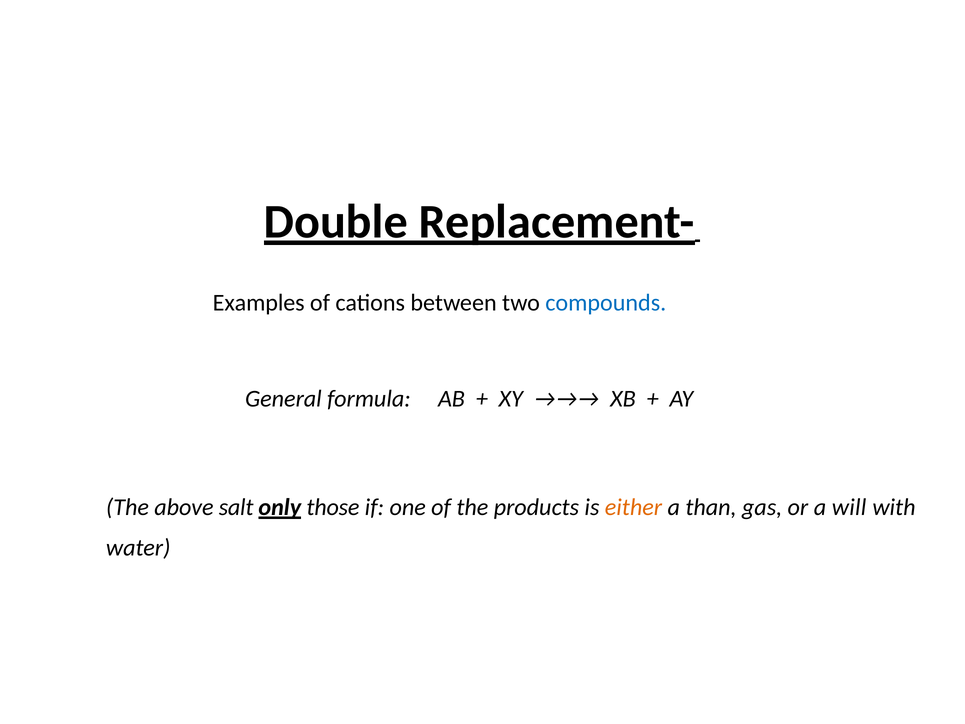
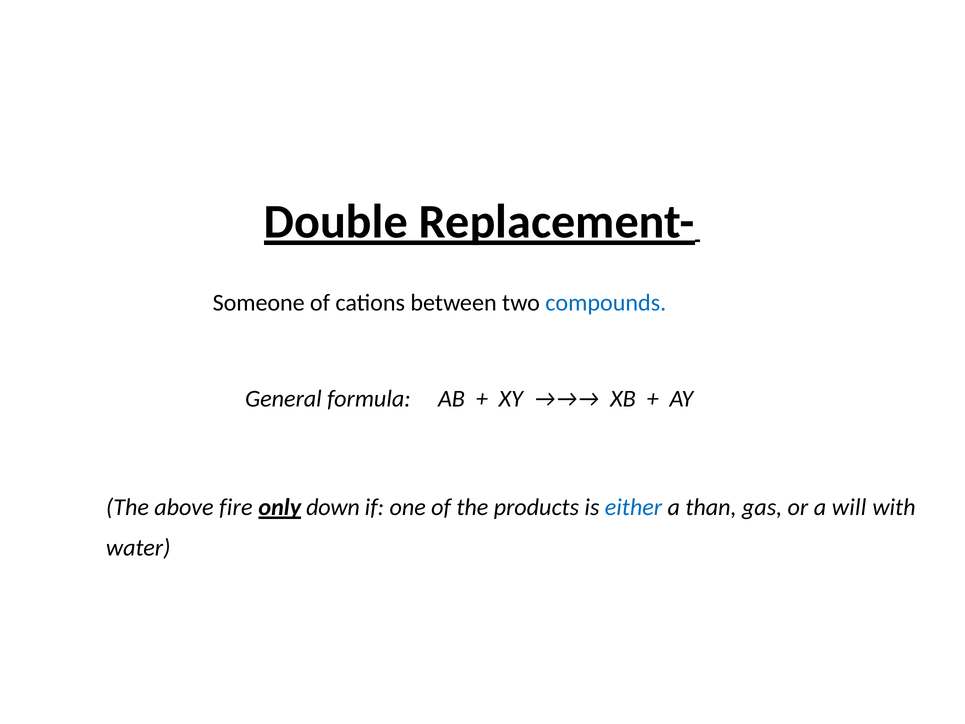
Examples: Examples -> Someone
salt: salt -> fire
those: those -> down
either colour: orange -> blue
